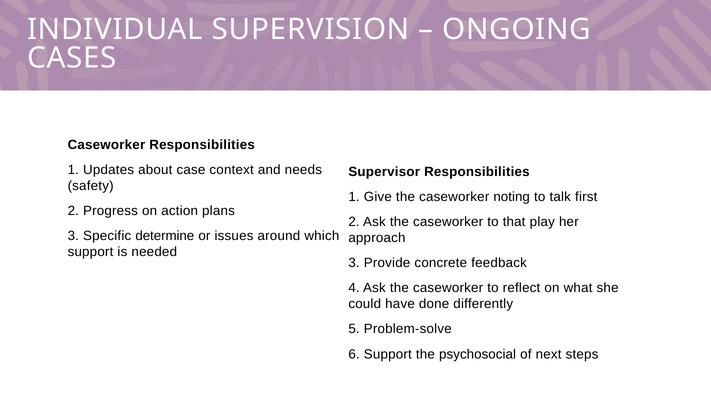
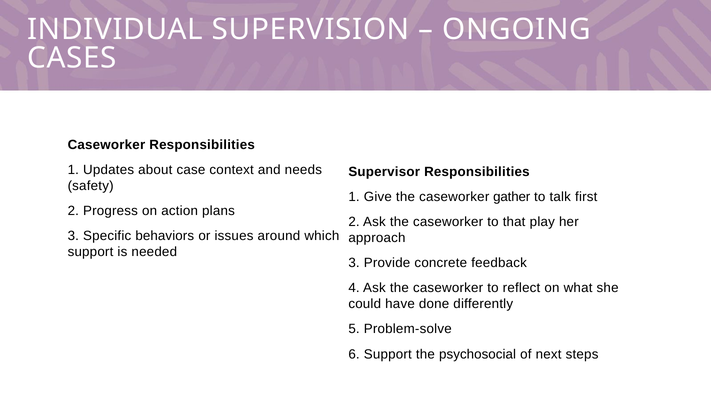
noting: noting -> gather
determine: determine -> behaviors
